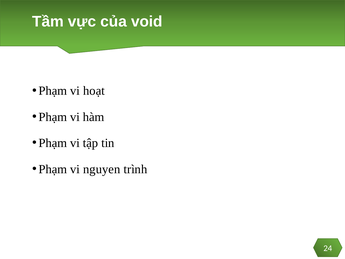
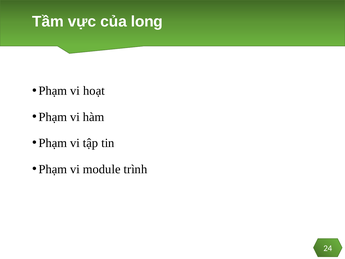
void: void -> long
nguyen: nguyen -> module
